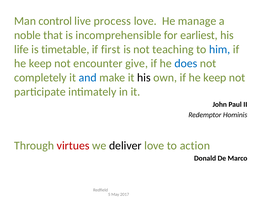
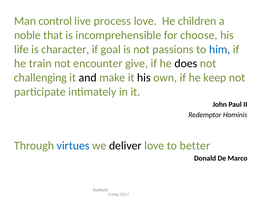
manage: manage -> children
earliest: earliest -> choose
timetable: timetable -> character
first: first -> goal
teaching: teaching -> passions
keep at (40, 63): keep -> train
does colour: blue -> black
completely: completely -> challenging
and colour: blue -> black
virtues colour: red -> blue
action: action -> better
